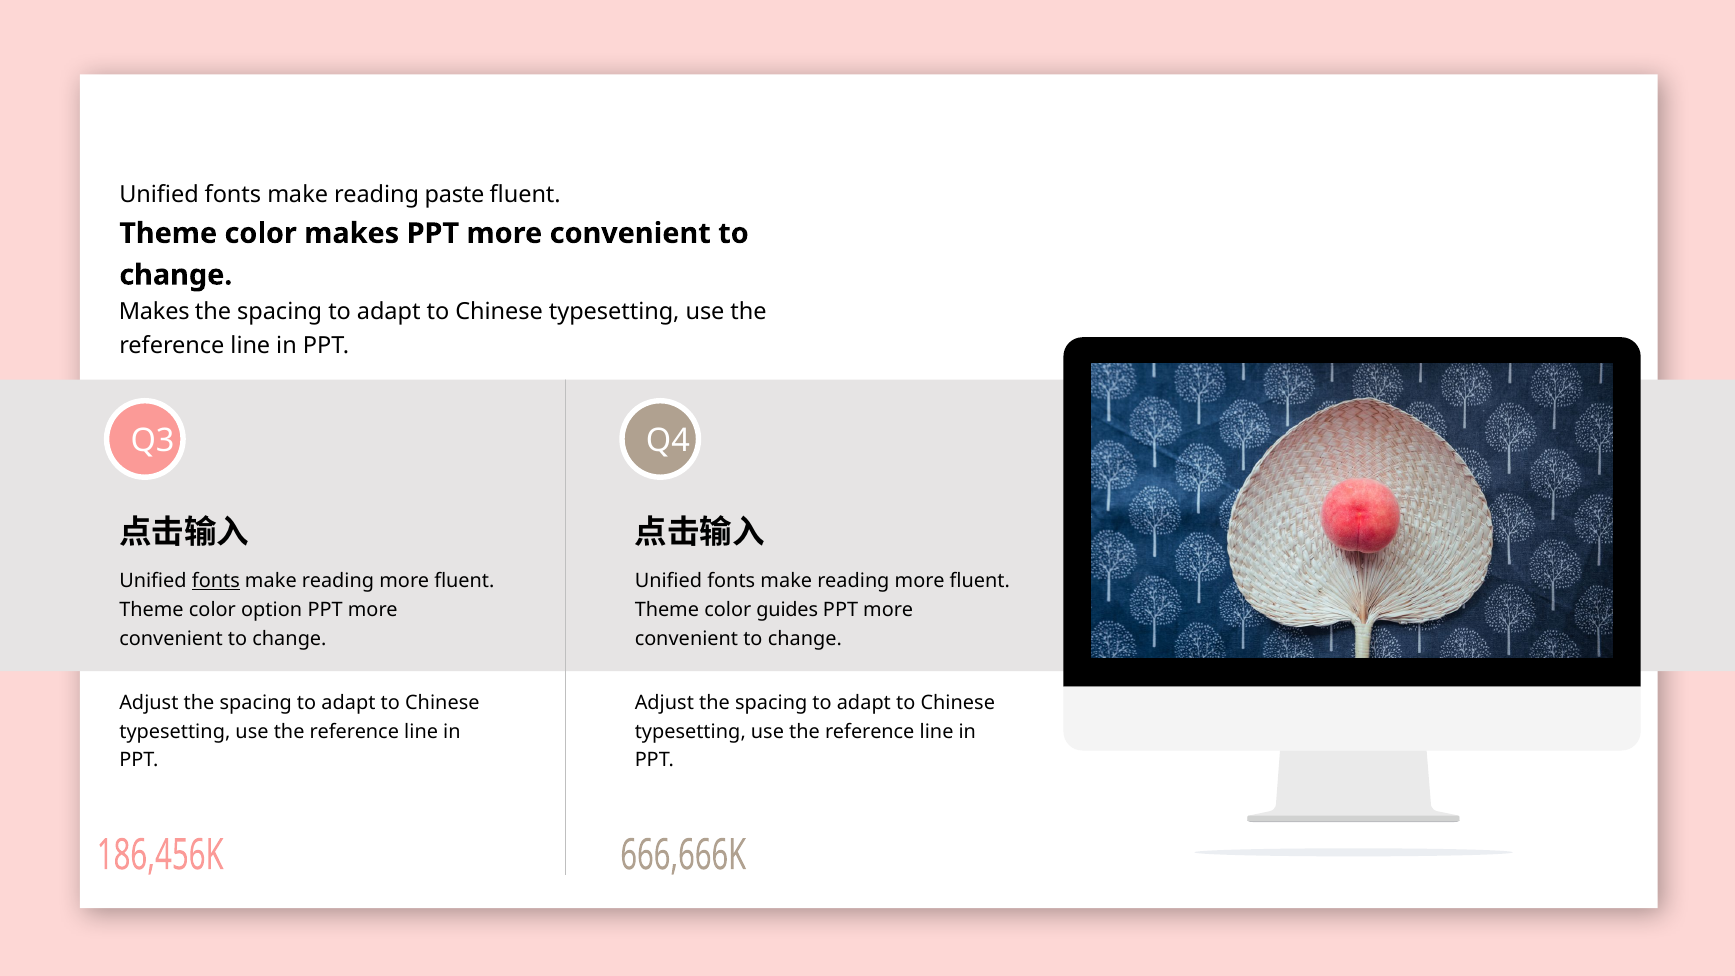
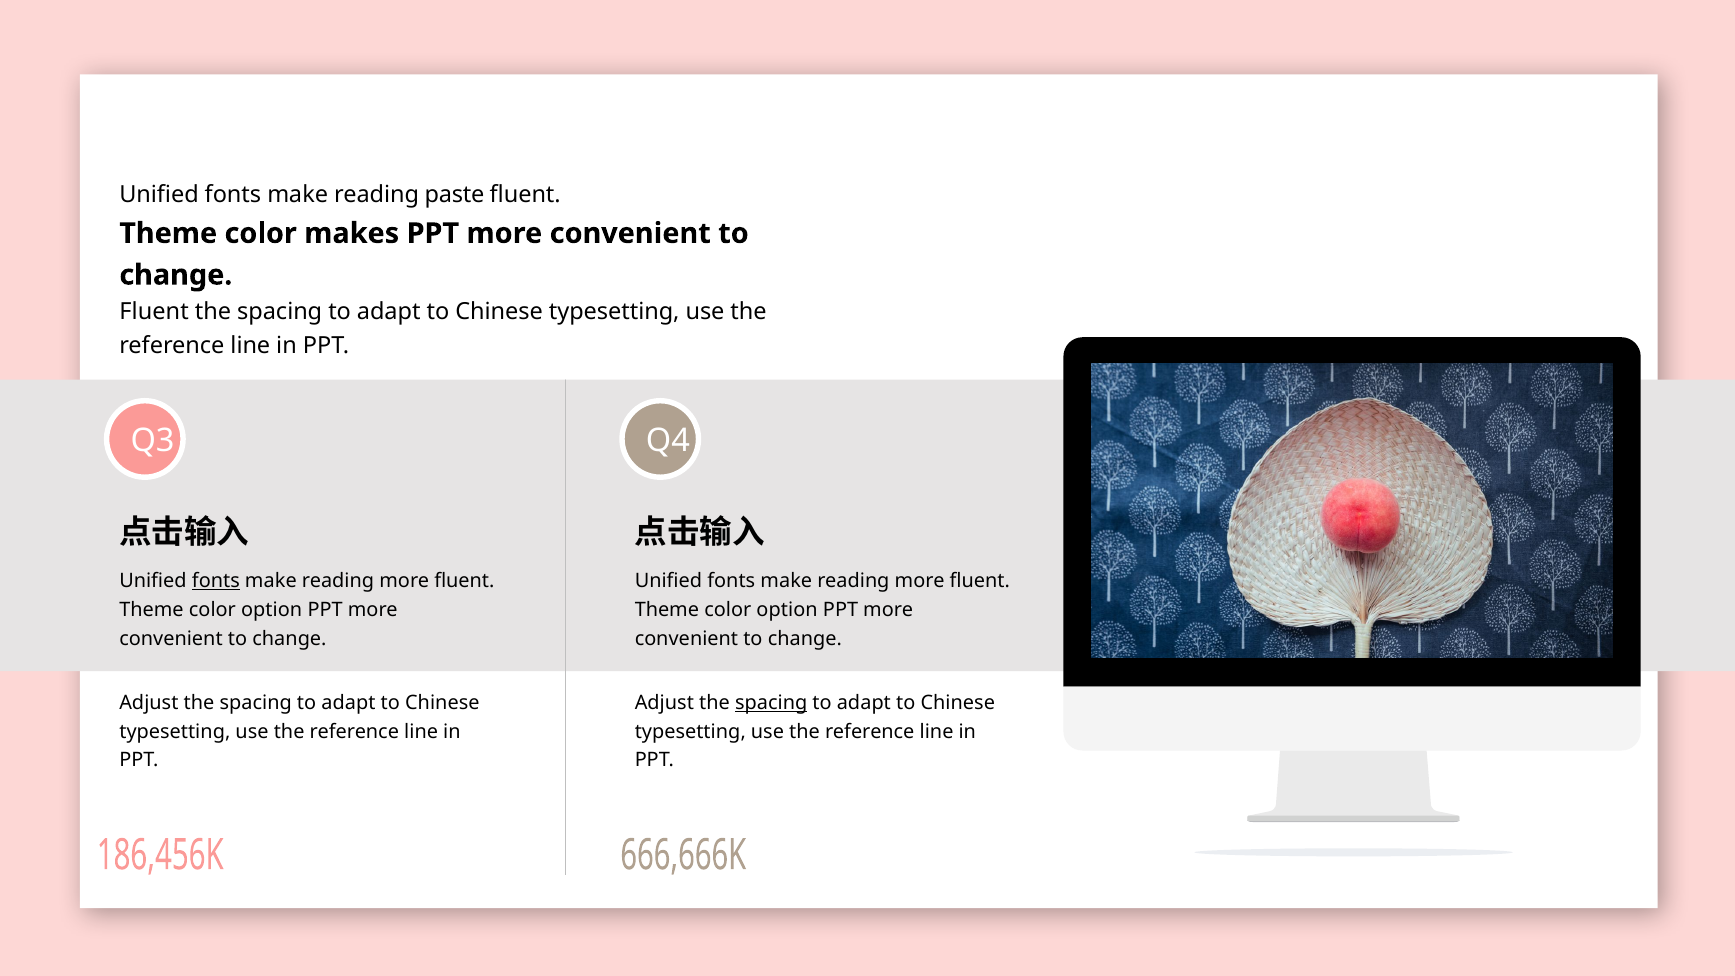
Makes at (154, 312): Makes -> Fluent
guides at (787, 610): guides -> option
spacing at (771, 703) underline: none -> present
